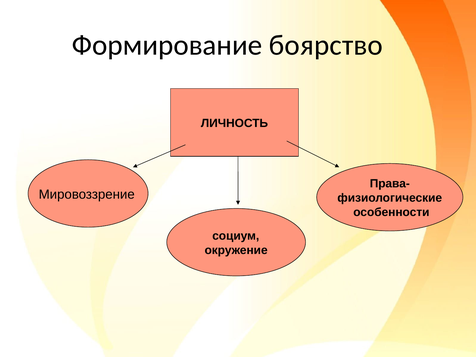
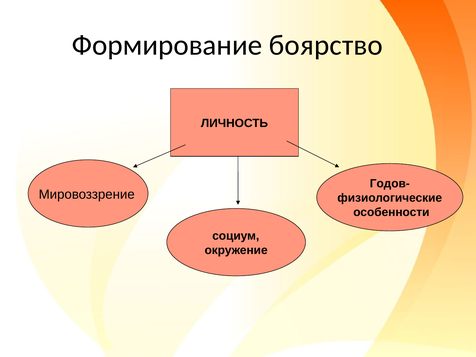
Права-: Права- -> Годов-
